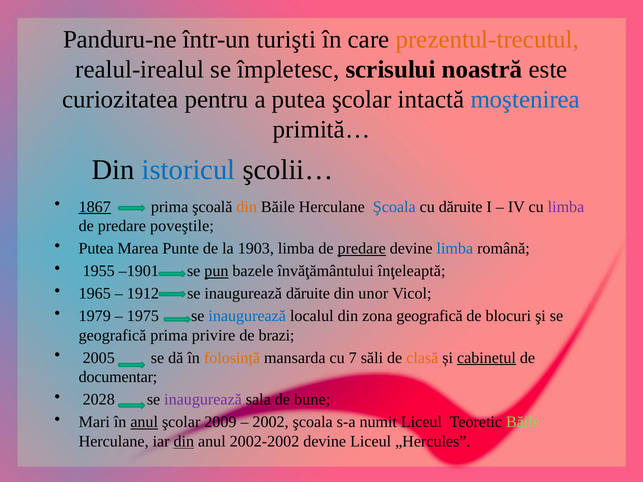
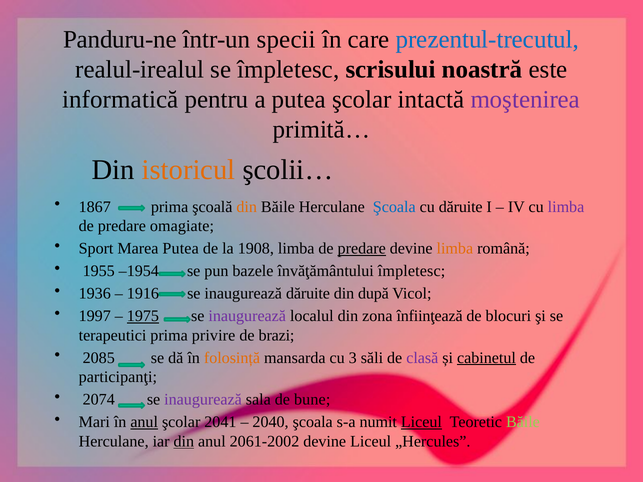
turişti: turişti -> specii
prezentul-trecutul colour: orange -> blue
curiozitatea: curiozitatea -> informatică
moştenirea colour: blue -> purple
istoricul colour: blue -> orange
1867 underline: present -> none
poveştile: poveştile -> omagiate
Putea at (96, 249): Putea -> Sport
Marea Punte: Punte -> Putea
1903: 1903 -> 1908
limba at (455, 249) colour: blue -> orange
–1901: –1901 -> –1954
pun underline: present -> none
învăţământului înţeleaptă: înţeleaptă -> împletesc
1965: 1965 -> 1936
1912: 1912 -> 1916
unor: unor -> după
1979: 1979 -> 1997
1975 underline: none -> present
inaugurează at (247, 316) colour: blue -> purple
zona geografică: geografică -> înfiinţează
geografică at (113, 335): geografică -> terapeutici
2005: 2005 -> 2085
7: 7 -> 3
clasă colour: orange -> purple
documentar: documentar -> participanţi
2028: 2028 -> 2074
2009: 2009 -> 2041
2002: 2002 -> 2040
Liceul at (421, 422) underline: none -> present
2002-2002: 2002-2002 -> 2061-2002
